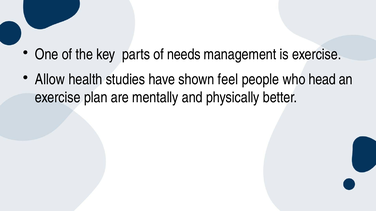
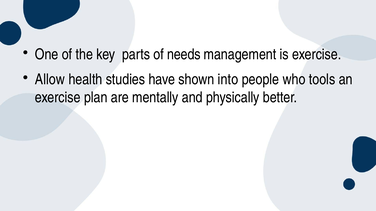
feel: feel -> into
head: head -> tools
